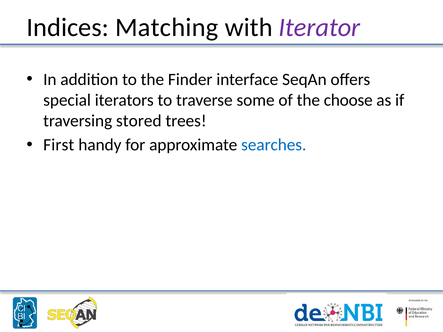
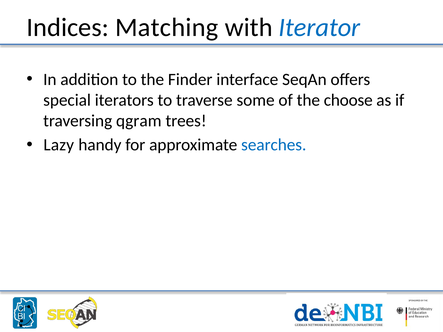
Iterator colour: purple -> blue
stored: stored -> qgram
First: First -> Lazy
